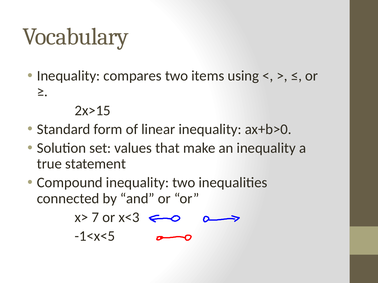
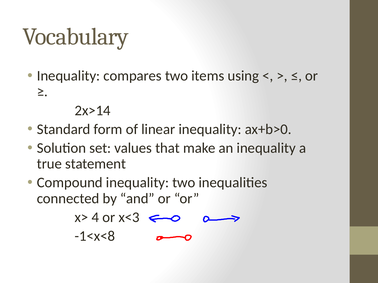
2x>15: 2x>15 -> 2x>14
7: 7 -> 4
-1<x<5: -1<x<5 -> -1<x<8
